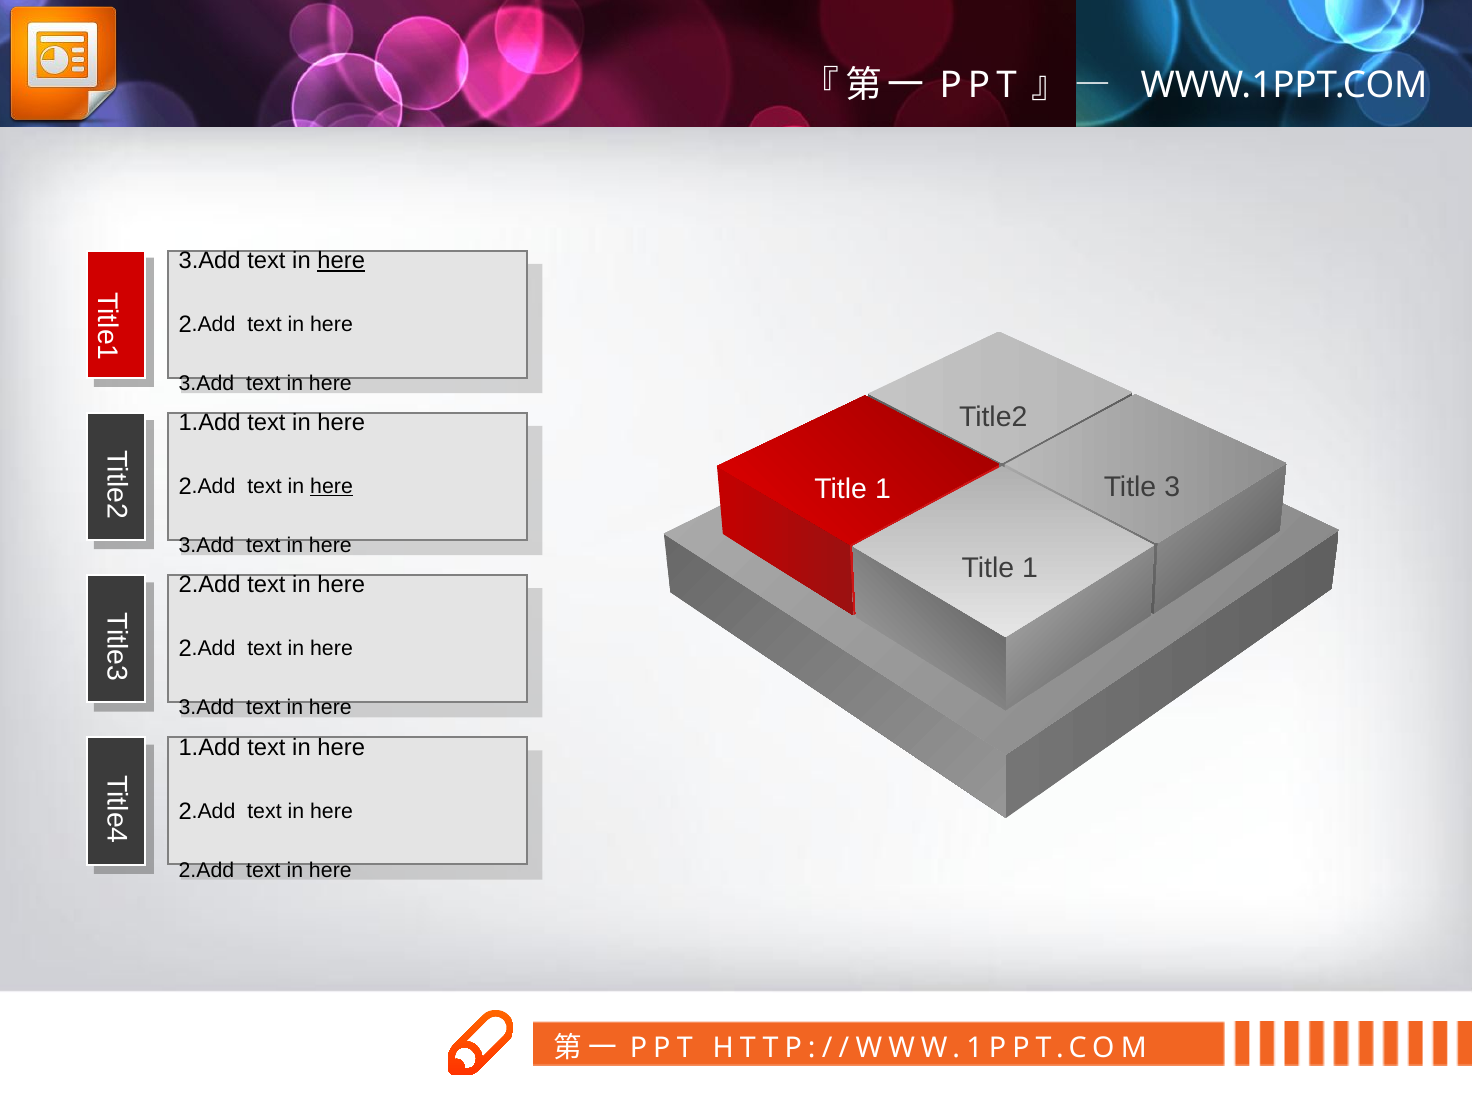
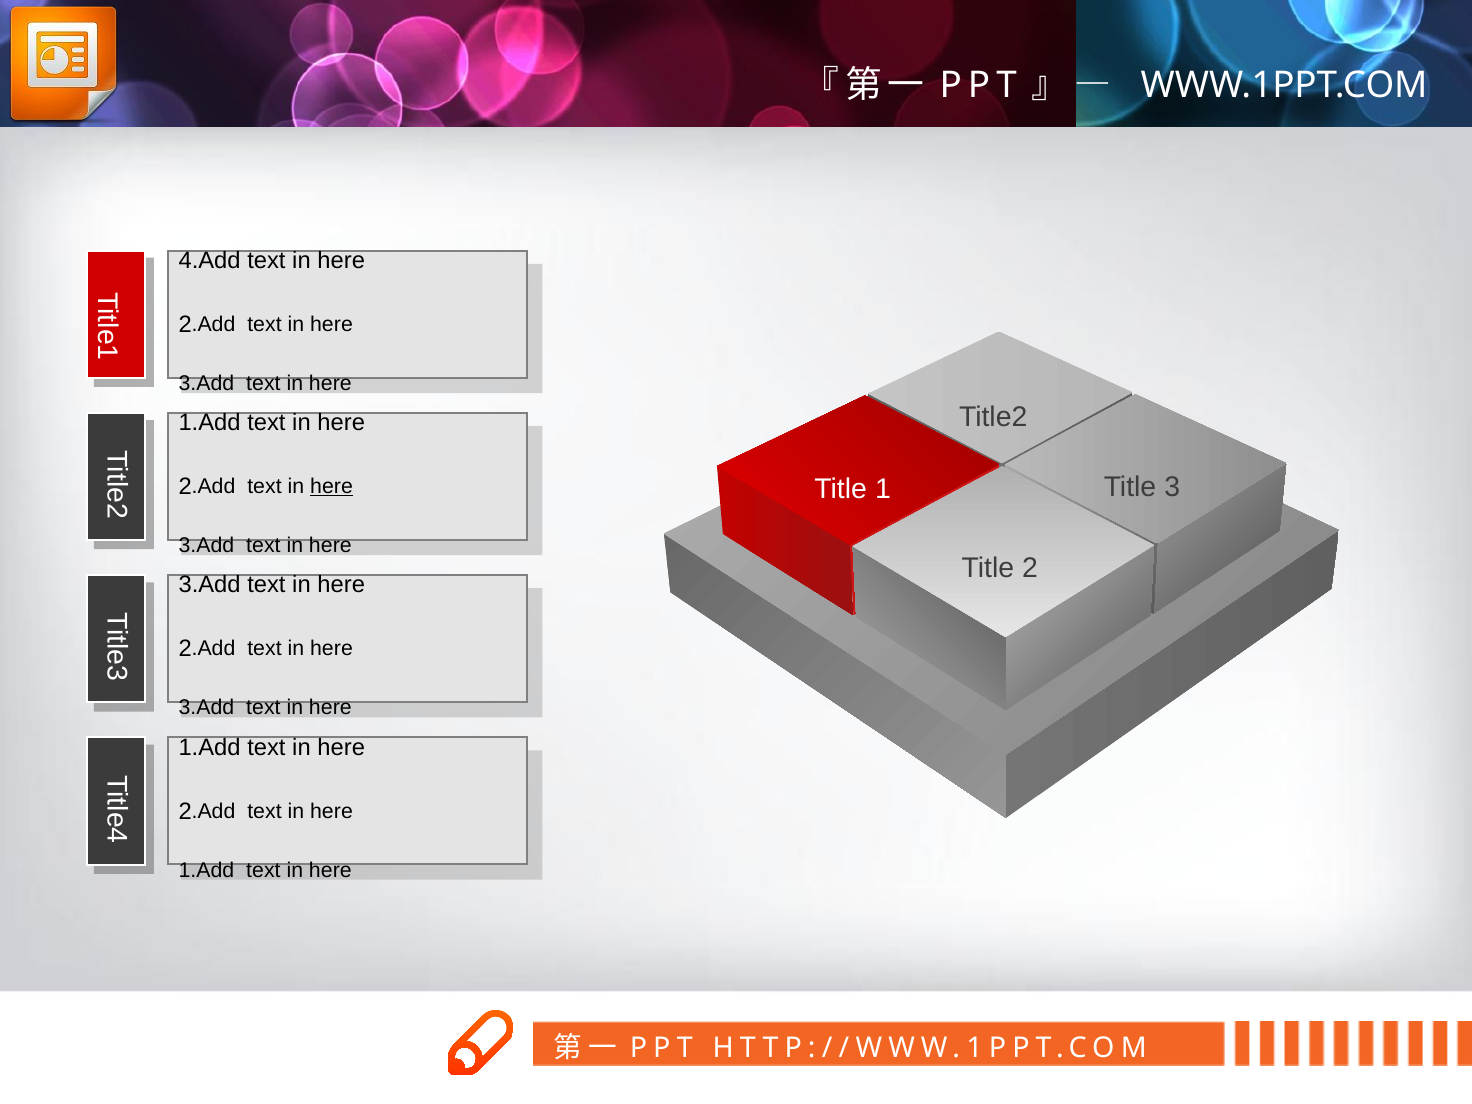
3.Add at (210, 261): 3.Add -> 4.Add
here at (341, 261) underline: present -> none
1 at (1030, 568): 1 -> 2
2.Add at (210, 585): 2.Add -> 3.Add
2.Add at (206, 870): 2.Add -> 1.Add
